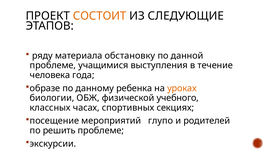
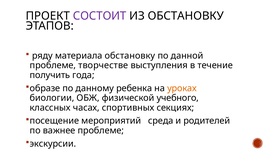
СОСТОИТ colour: orange -> purple
ИЗ СЛЕДУЮЩИЕ: СЛЕДУЮЩИЕ -> ОБСТАНОВКУ
учащимися: учащимися -> творчестве
человека: человека -> получить
глупо: глупо -> среда
решить: решить -> важнее
